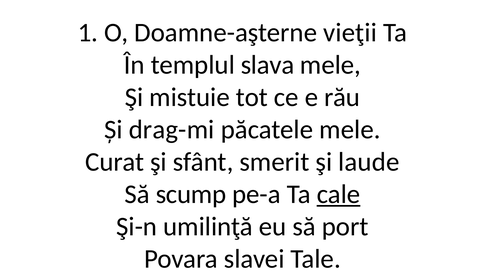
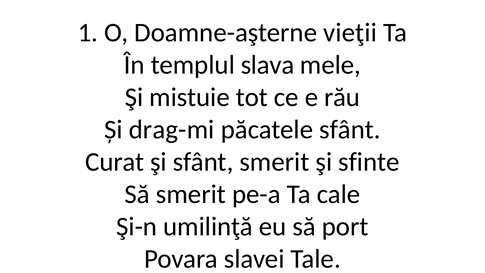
păcatele mele: mele -> sfânt
laude: laude -> sfinte
Să scump: scump -> smerit
cale underline: present -> none
